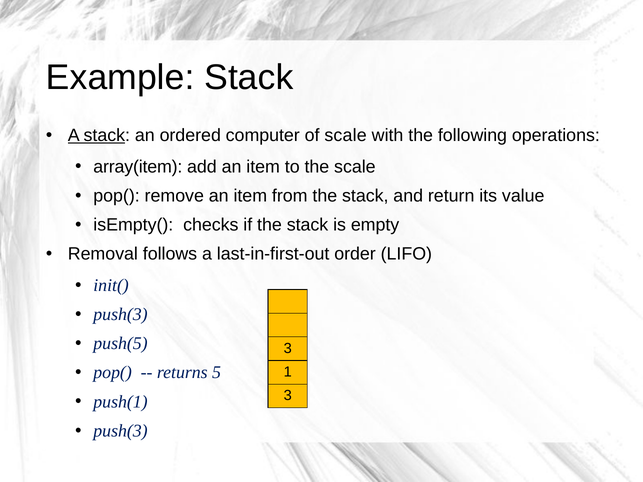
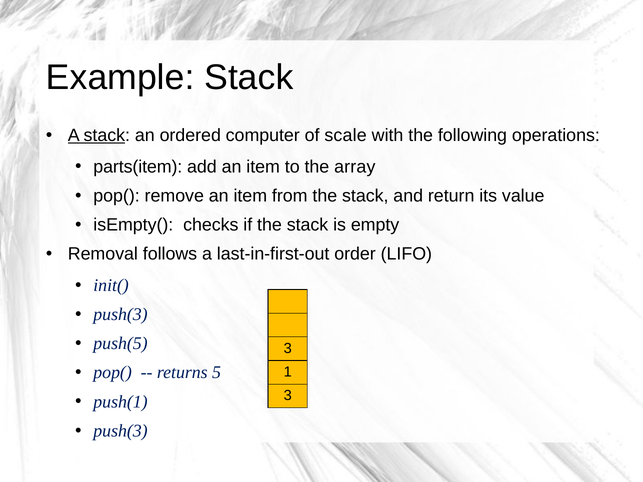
array(item: array(item -> parts(item
the scale: scale -> array
